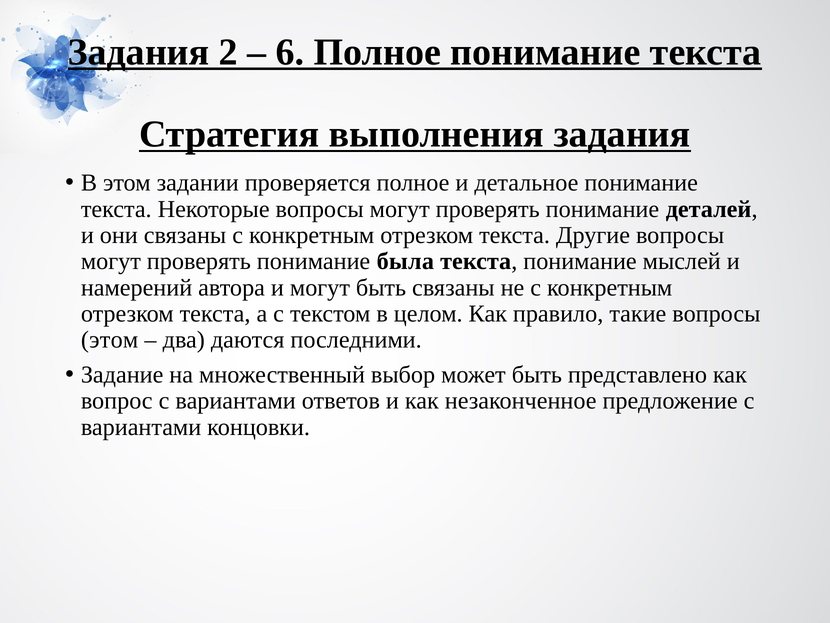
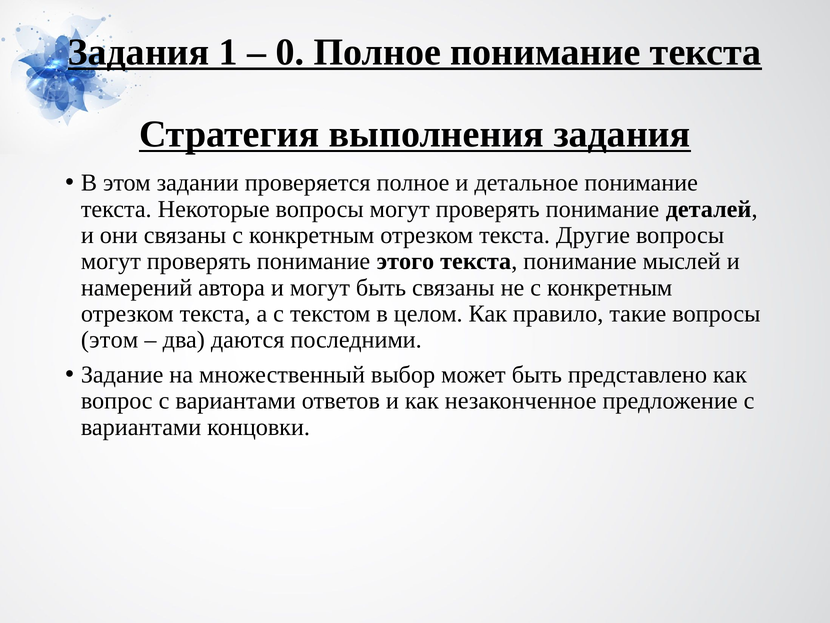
2: 2 -> 1
6: 6 -> 0
была: была -> этого
